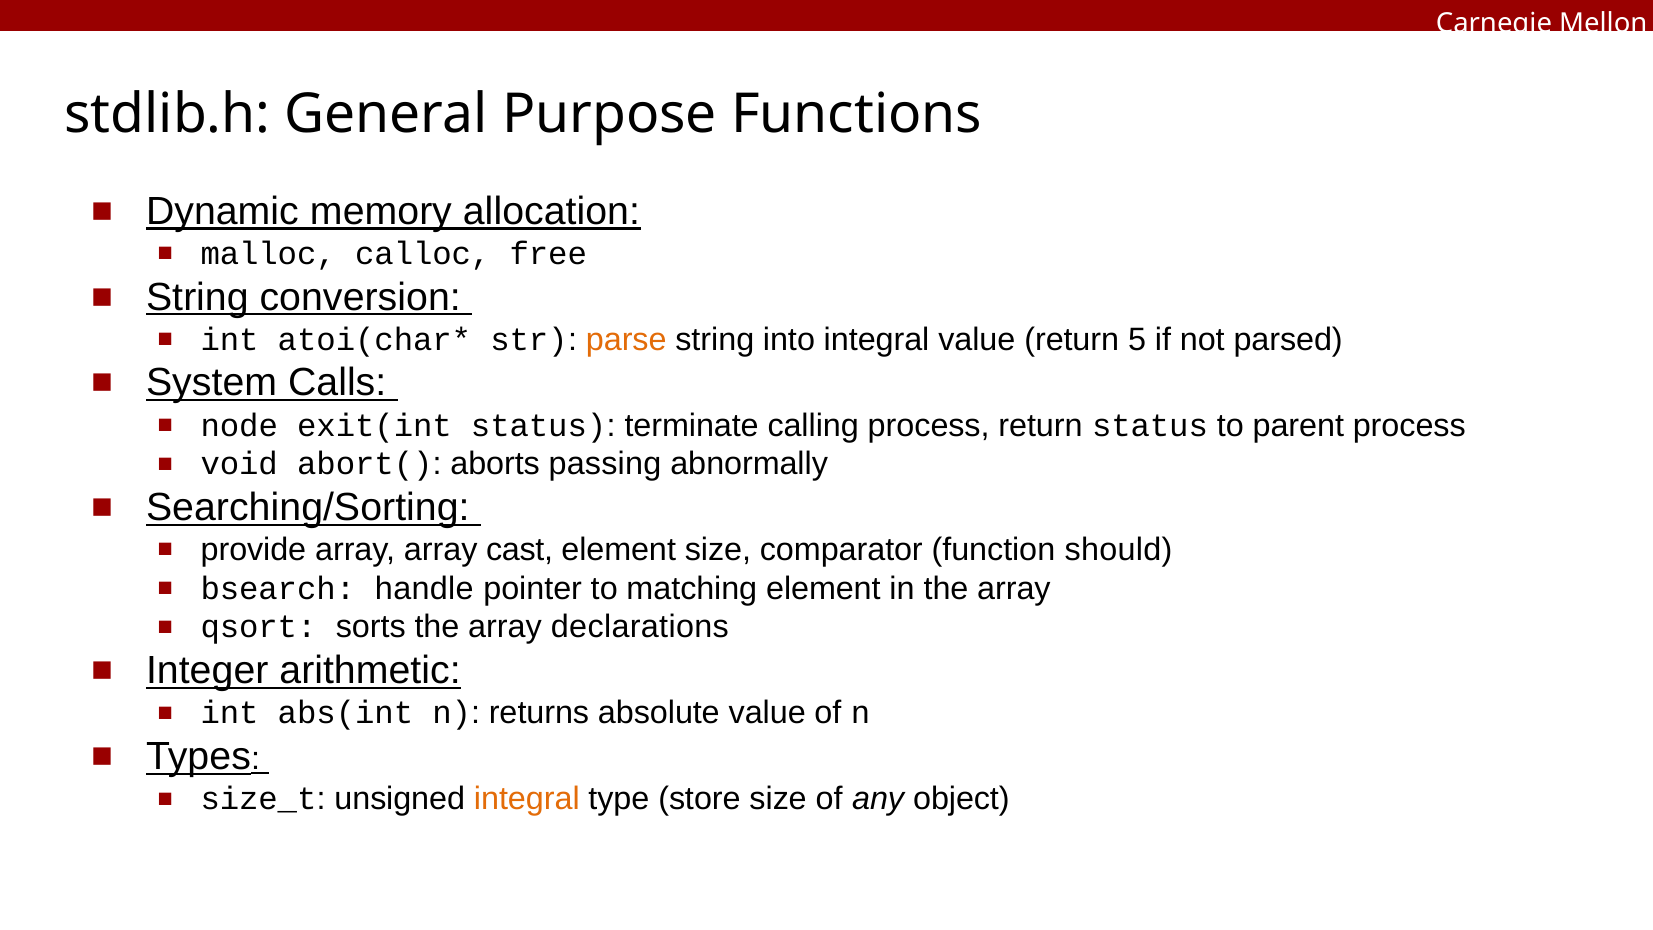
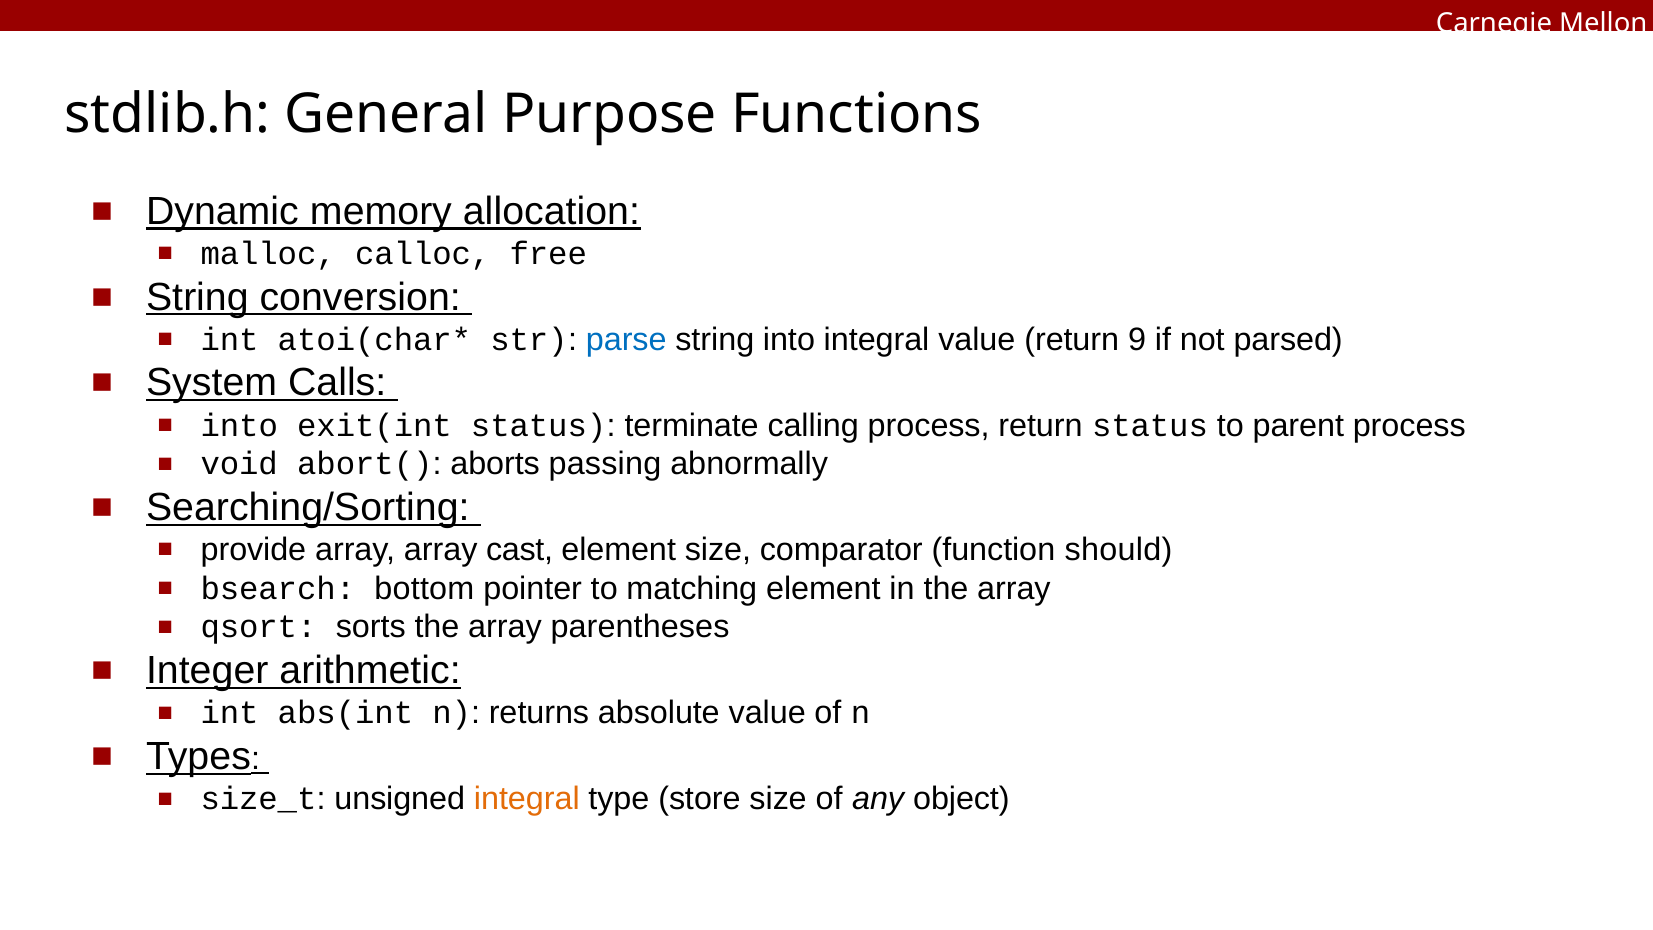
parse colour: orange -> blue
5: 5 -> 9
node at (239, 425): node -> into
handle: handle -> bottom
declarations: declarations -> parentheses
